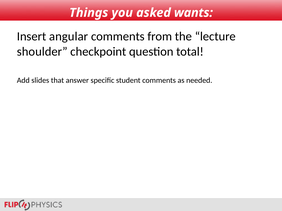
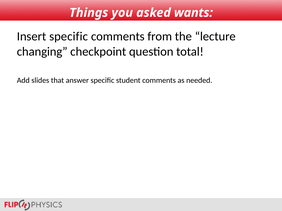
Insert angular: angular -> specific
shoulder: shoulder -> changing
